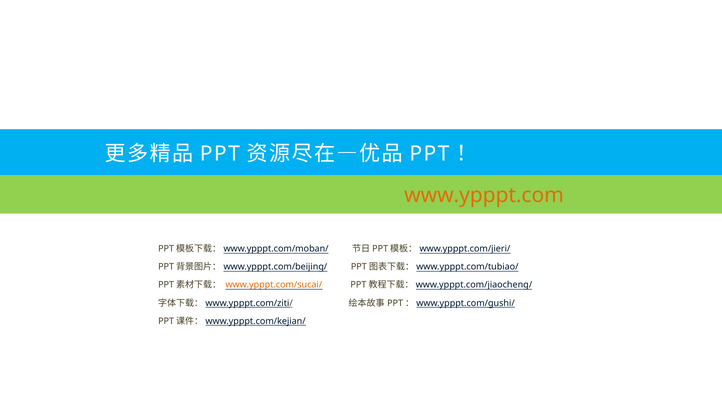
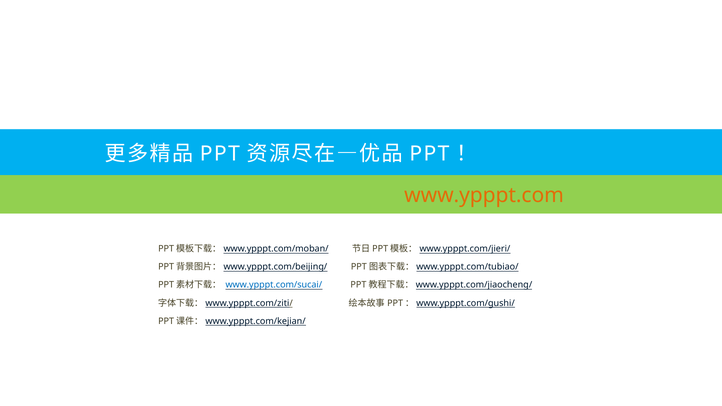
www.ypppt.com/sucai/ colour: orange -> blue
